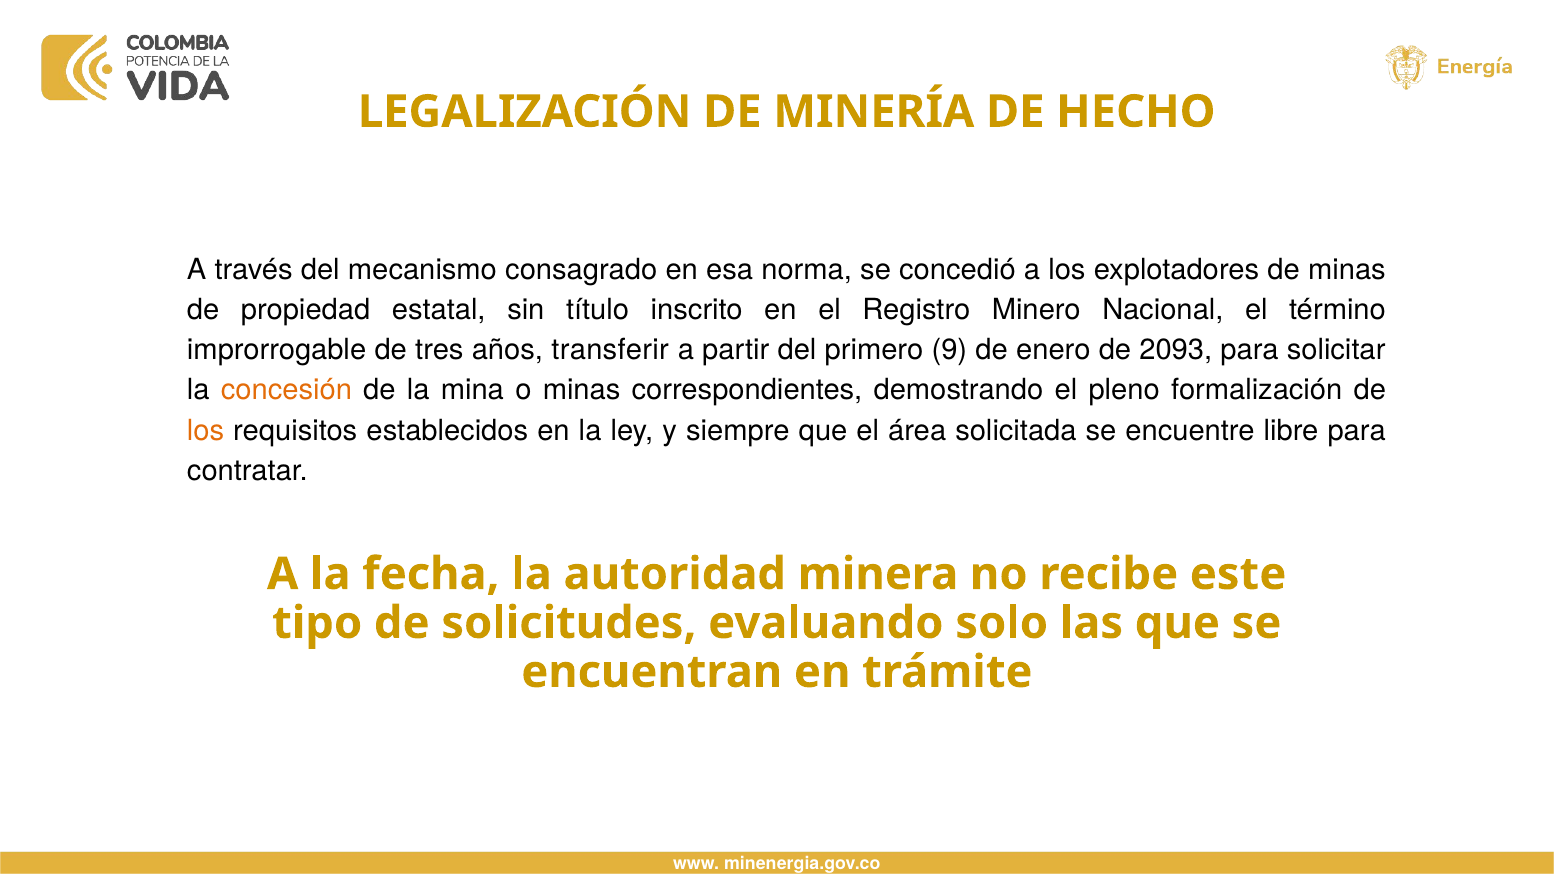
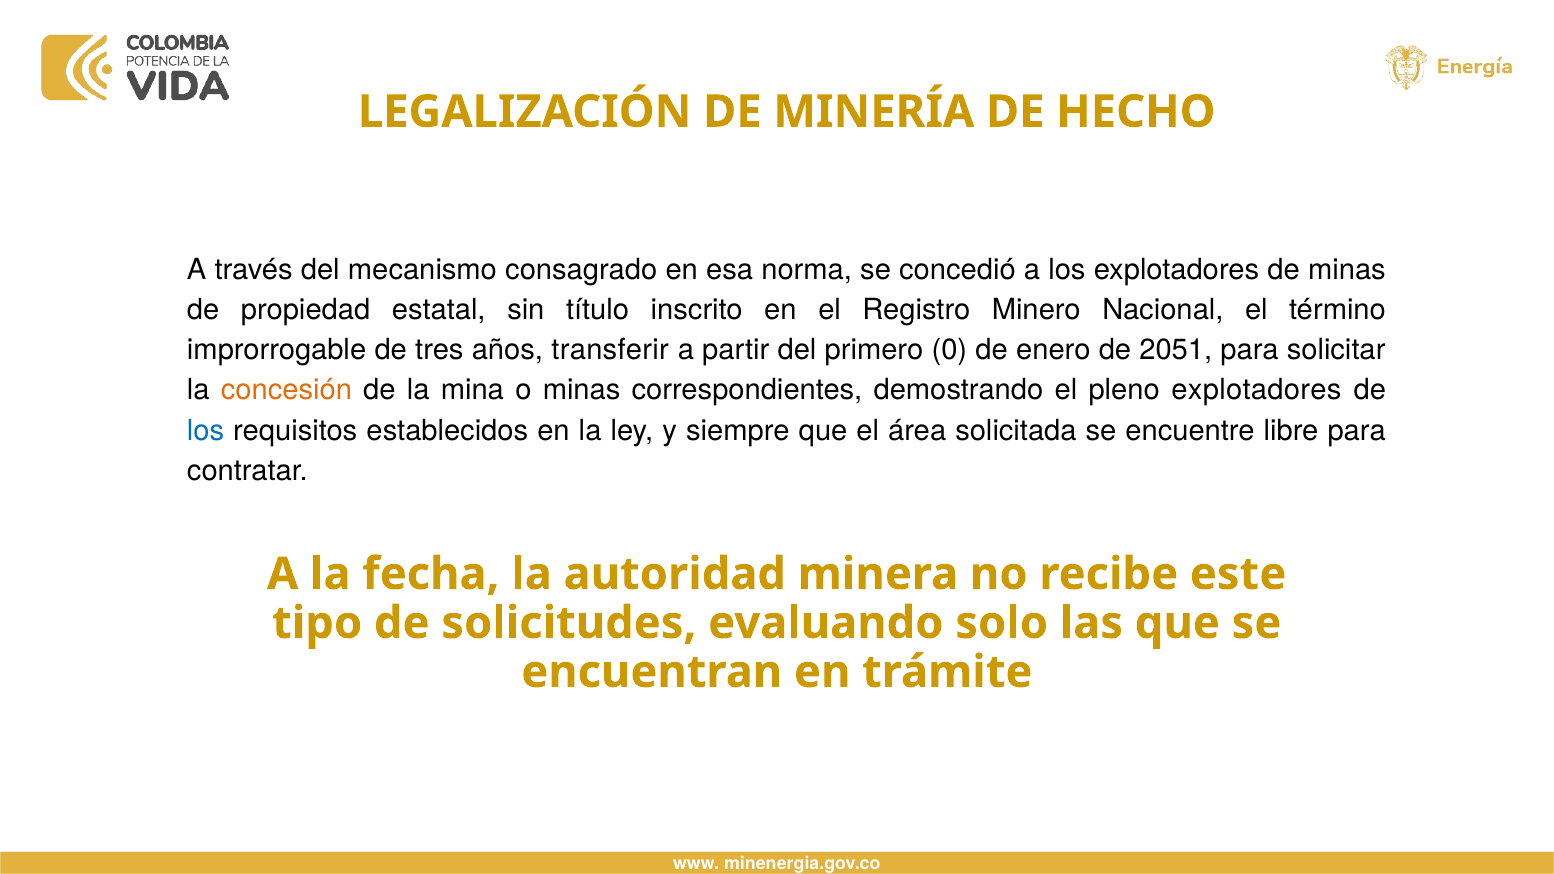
9: 9 -> 0
2093: 2093 -> 2051
pleno formalización: formalización -> explotadores
los at (206, 430) colour: orange -> blue
